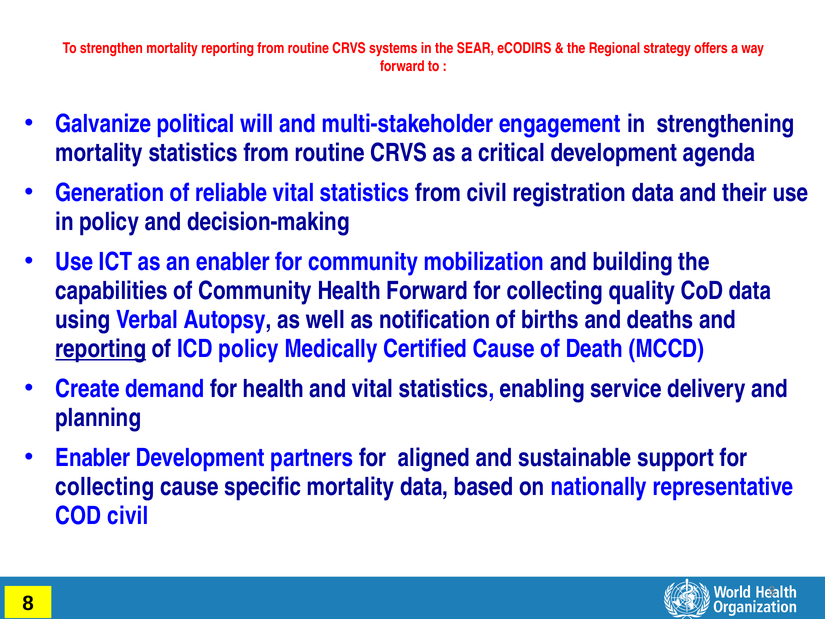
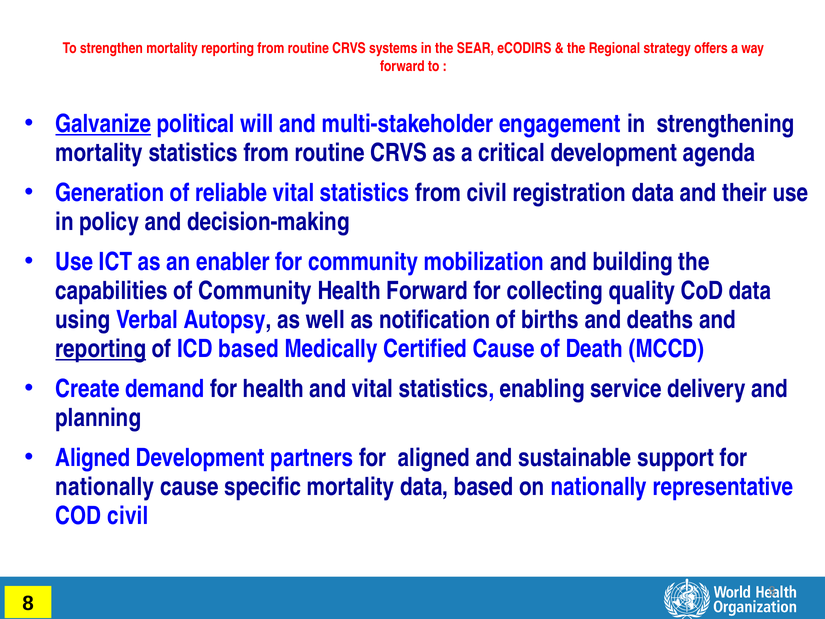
Galvanize underline: none -> present
ICD policy: policy -> based
Enabler at (93, 458): Enabler -> Aligned
collecting at (105, 487): collecting -> nationally
